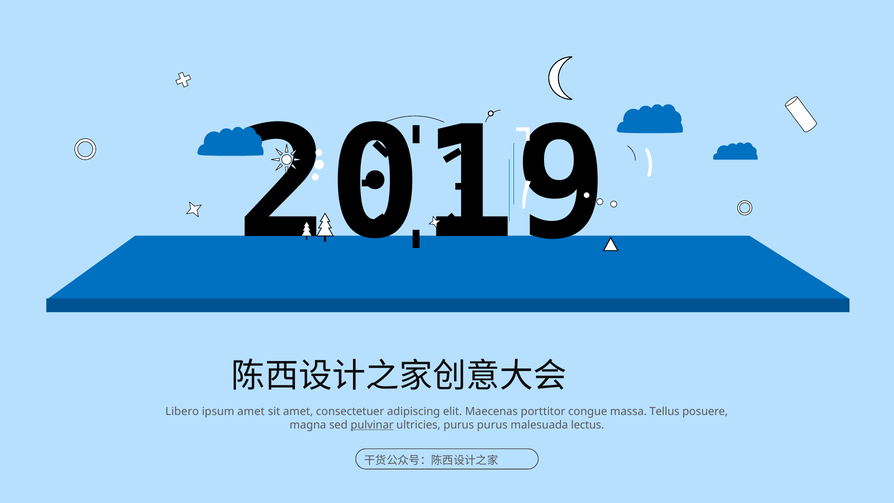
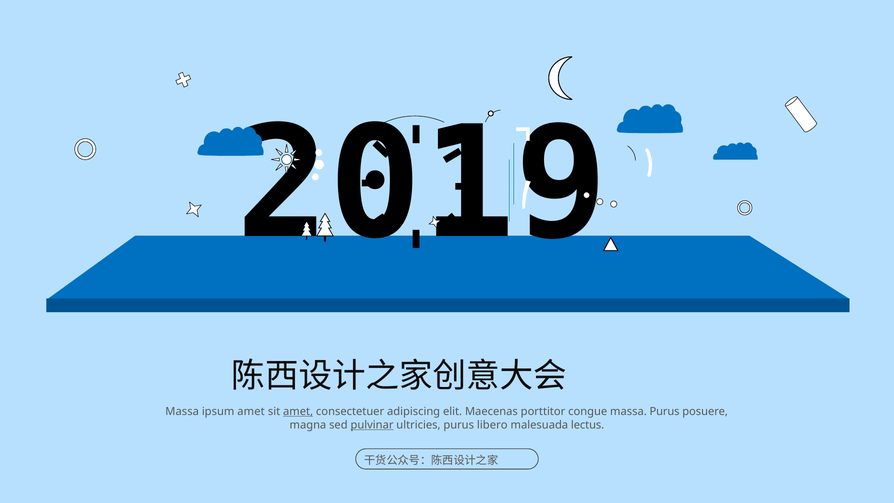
Libero at (182, 411): Libero -> Massa
amet at (298, 411) underline: none -> present
massa Tellus: Tellus -> Purus
purus purus: purus -> libero
